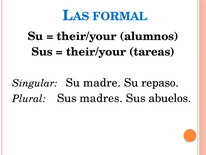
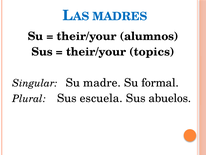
FORMAL: FORMAL -> MADRES
tareas: tareas -> topics
repaso: repaso -> formal
madres: madres -> escuela
